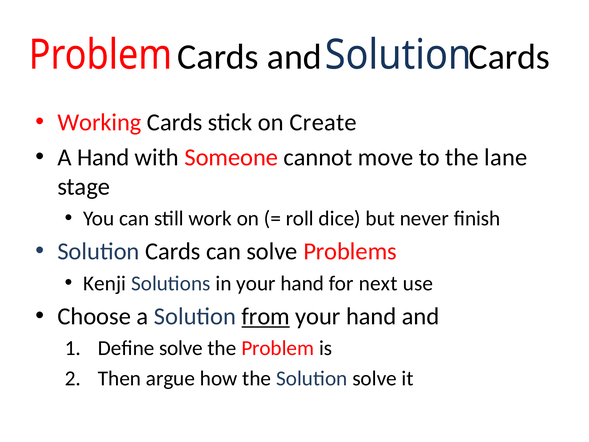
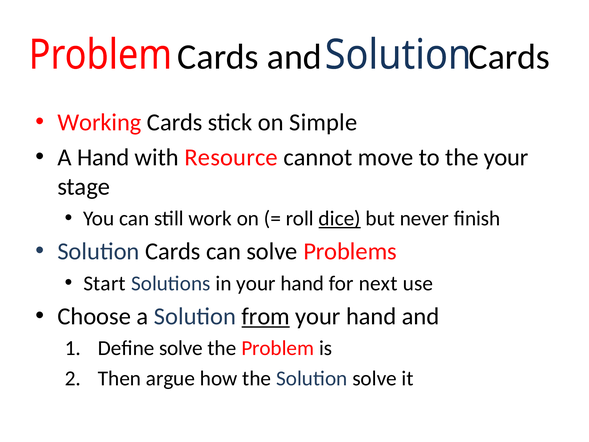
Create: Create -> Simple
Someone: Someone -> Resource
the lane: lane -> your
dice underline: none -> present
Kenji: Kenji -> Start
